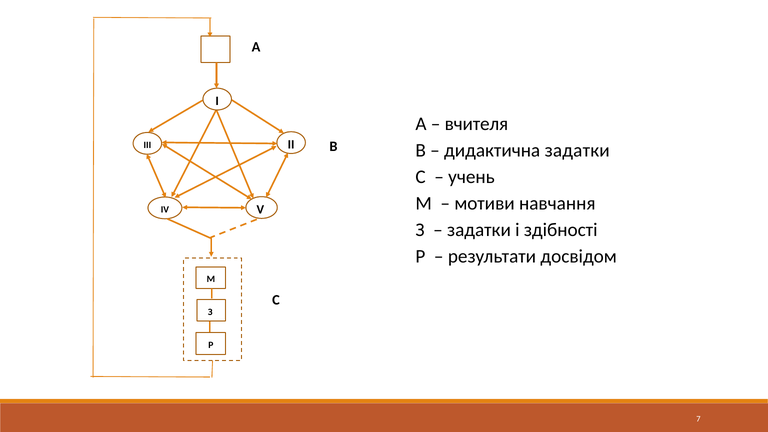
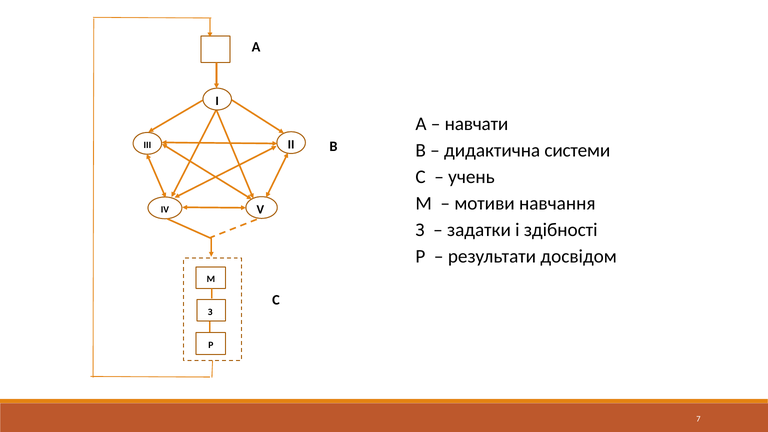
вчителя: вчителя -> навчати
дидактична задатки: задатки -> системи
